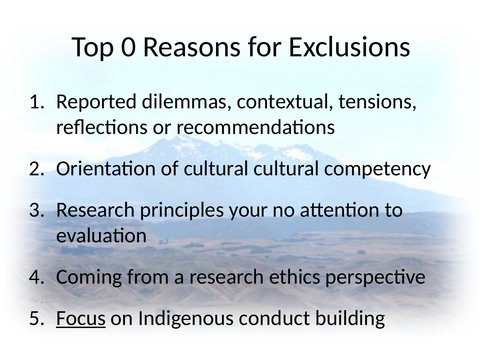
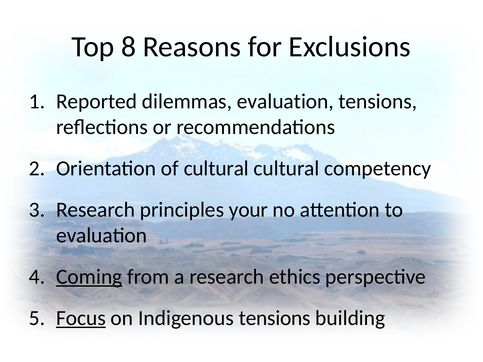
0: 0 -> 8
dilemmas contextual: contextual -> evaluation
Coming underline: none -> present
Indigenous conduct: conduct -> tensions
